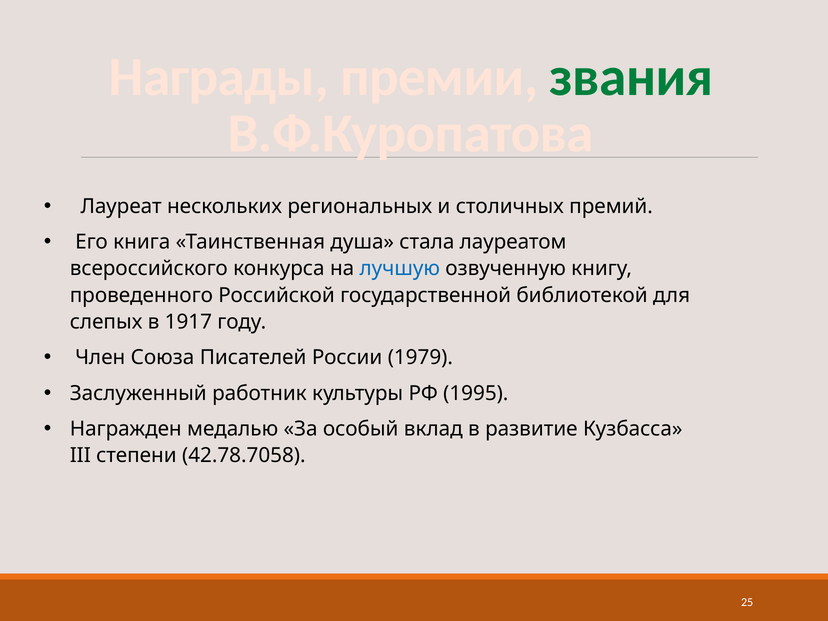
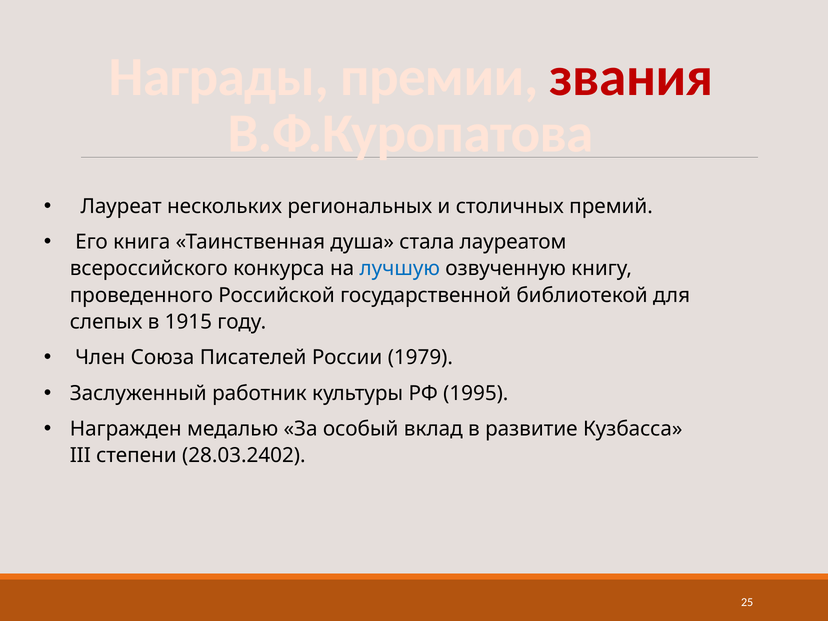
звания colour: green -> red
1917: 1917 -> 1915
42.78.7058: 42.78.7058 -> 28.03.2402
